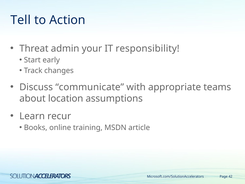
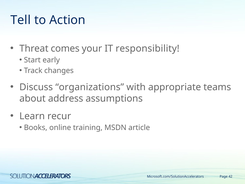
admin: admin -> comes
communicate: communicate -> organizations
location: location -> address
